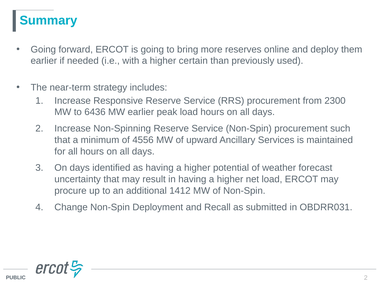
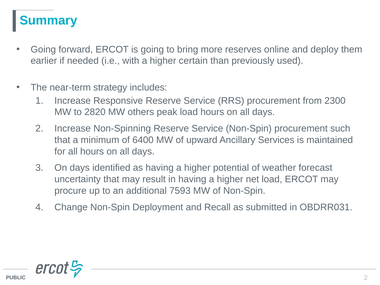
6436: 6436 -> 2820
MW earlier: earlier -> others
4556: 4556 -> 6400
1412: 1412 -> 7593
